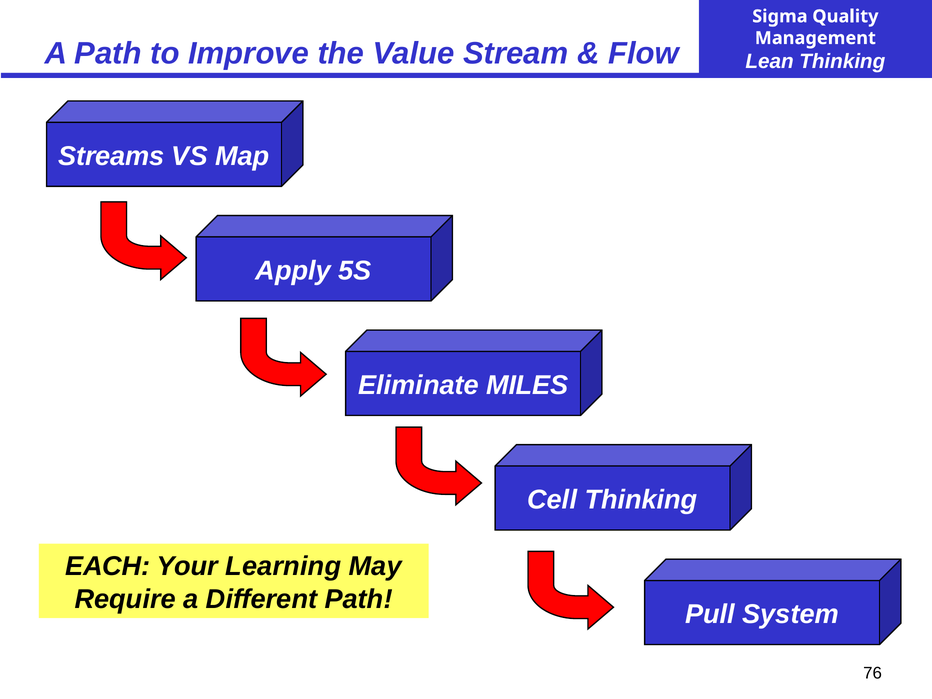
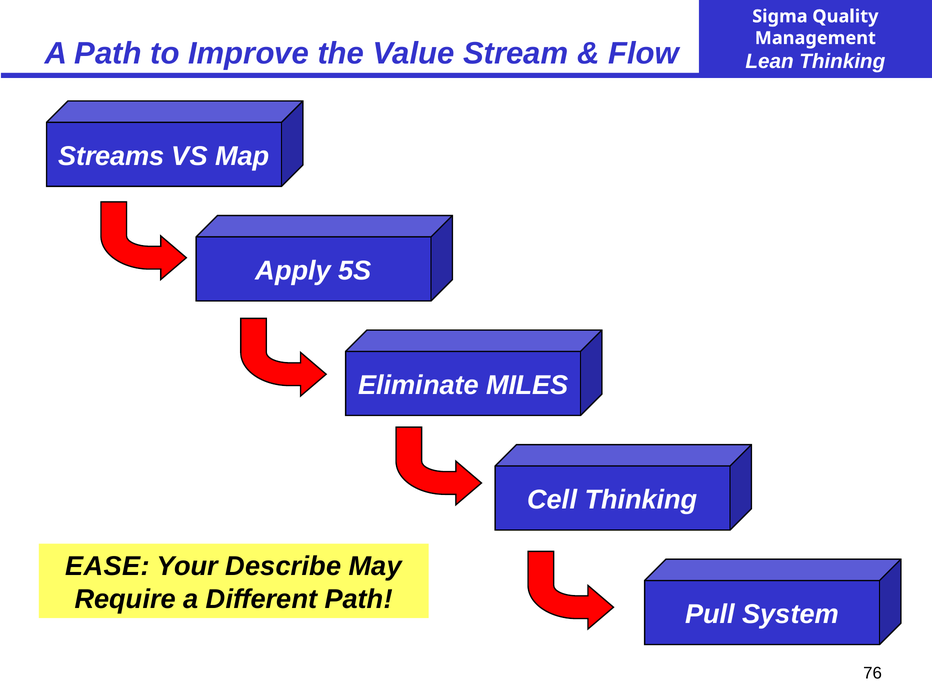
EACH: EACH -> EASE
Learning: Learning -> Describe
